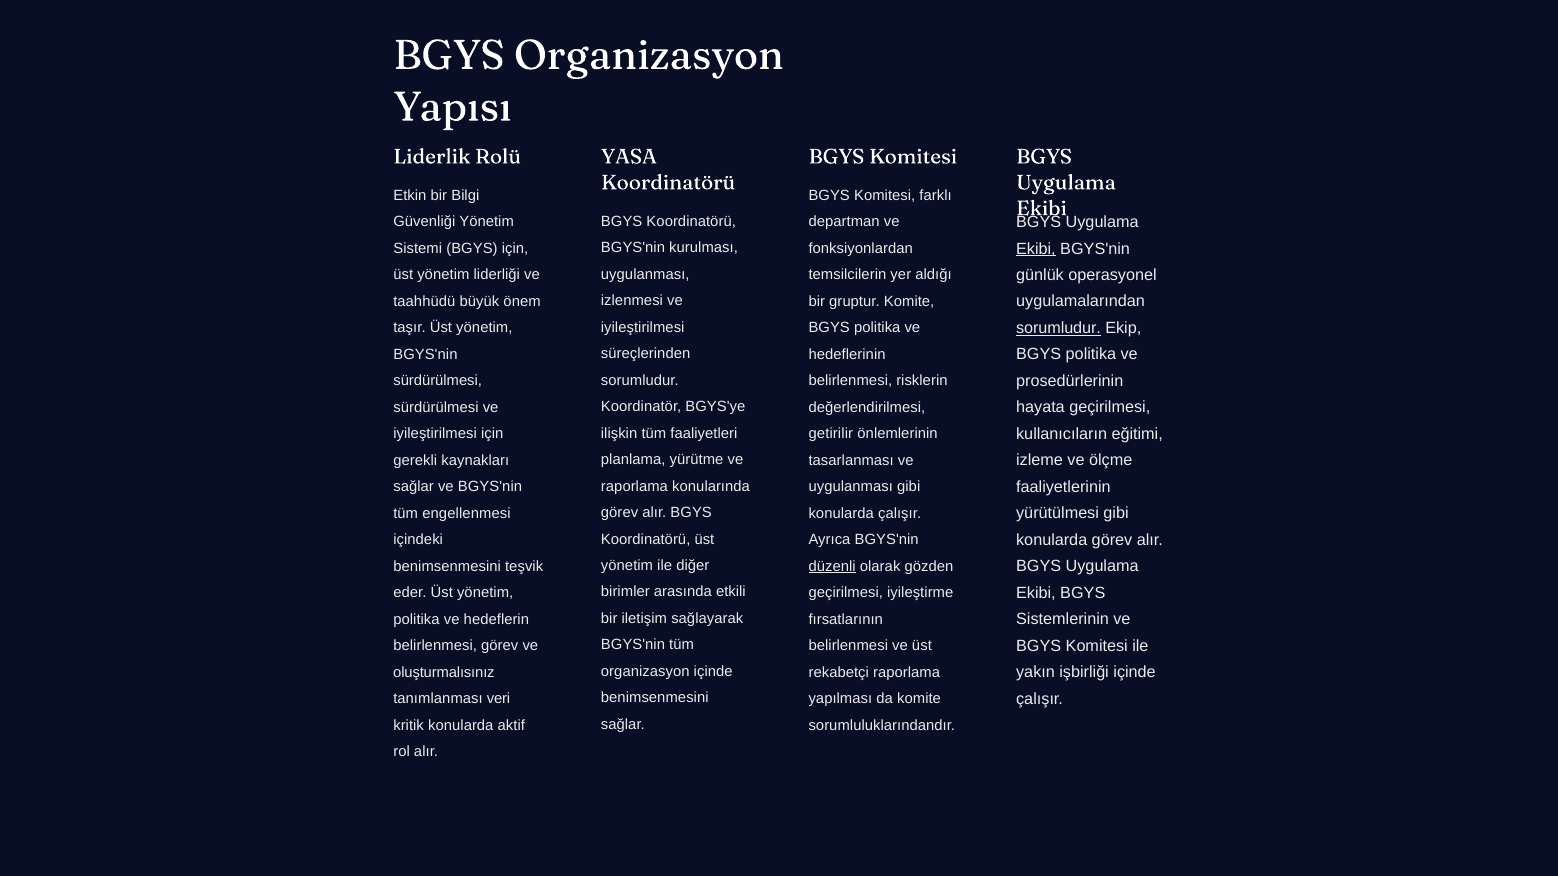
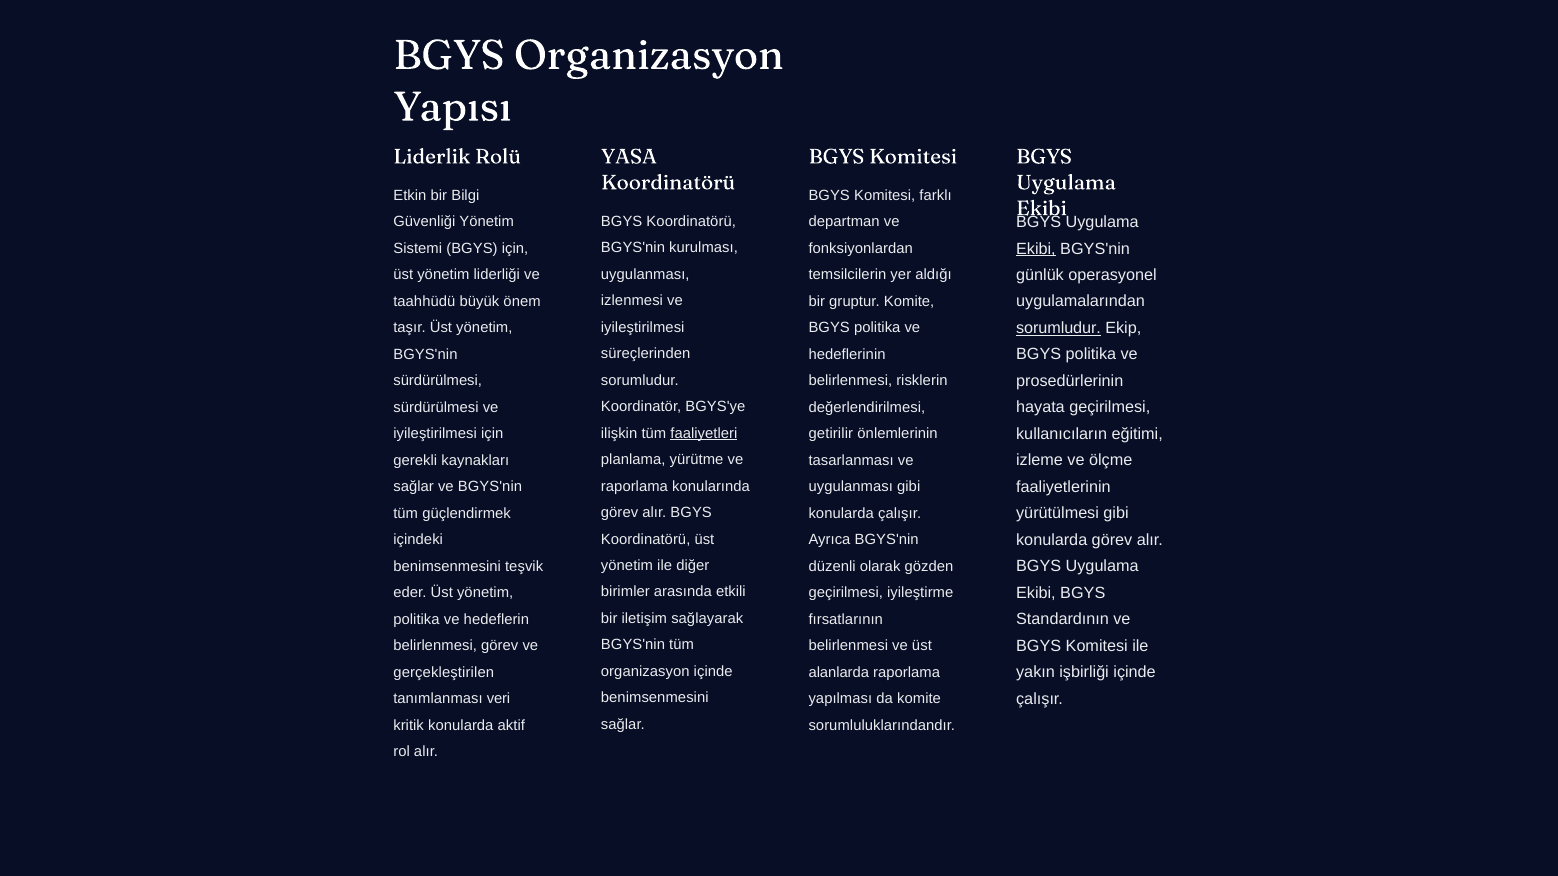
faaliyetleri underline: none -> present
engellenmesi: engellenmesi -> güçlendirmek
düzenli underline: present -> none
Sistemlerinin: Sistemlerinin -> Standardının
oluşturmalısınız: oluşturmalısınız -> gerçekleştirilen
rekabetçi: rekabetçi -> alanlarda
